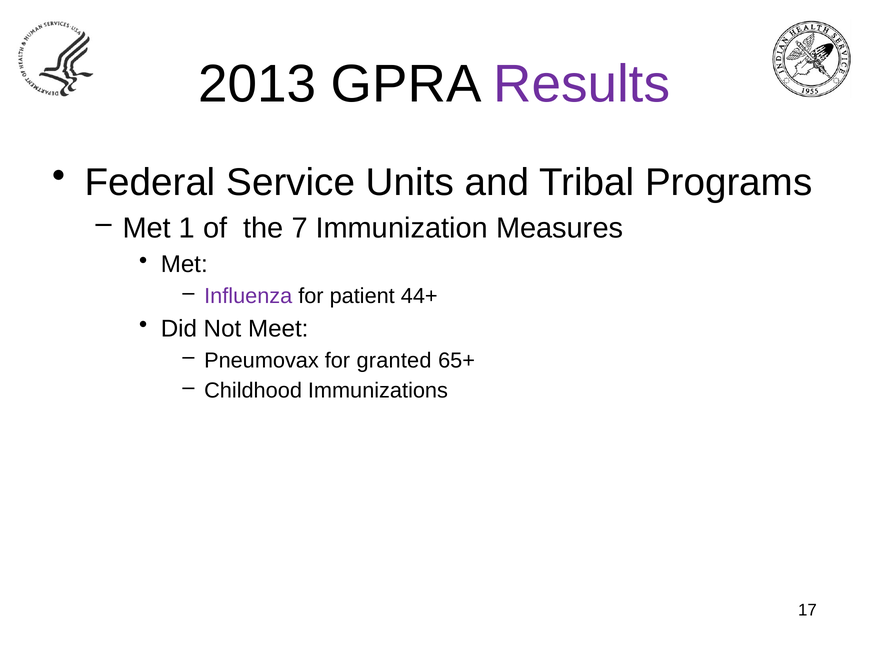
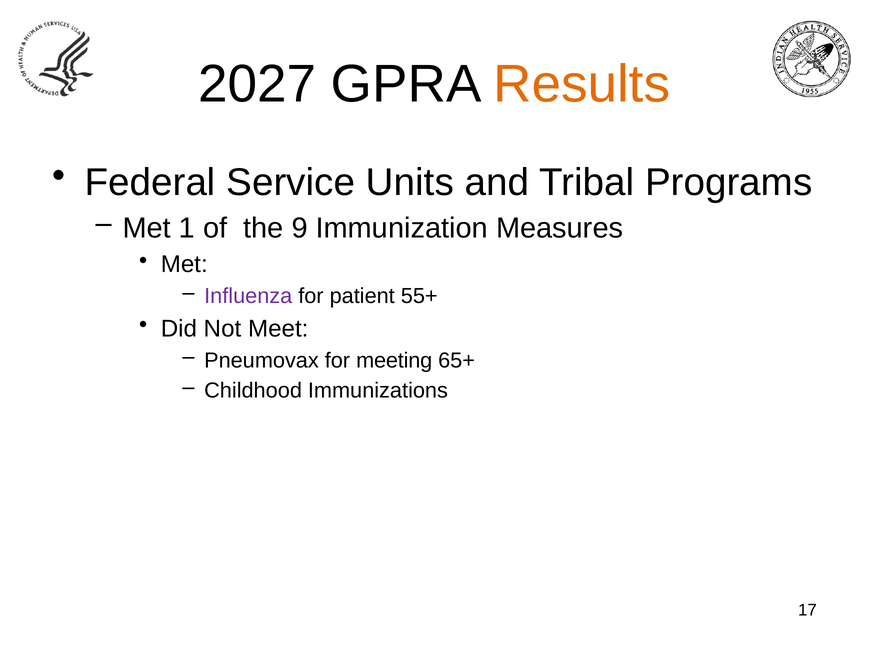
2013: 2013 -> 2027
Results colour: purple -> orange
7: 7 -> 9
44+: 44+ -> 55+
granted: granted -> meeting
